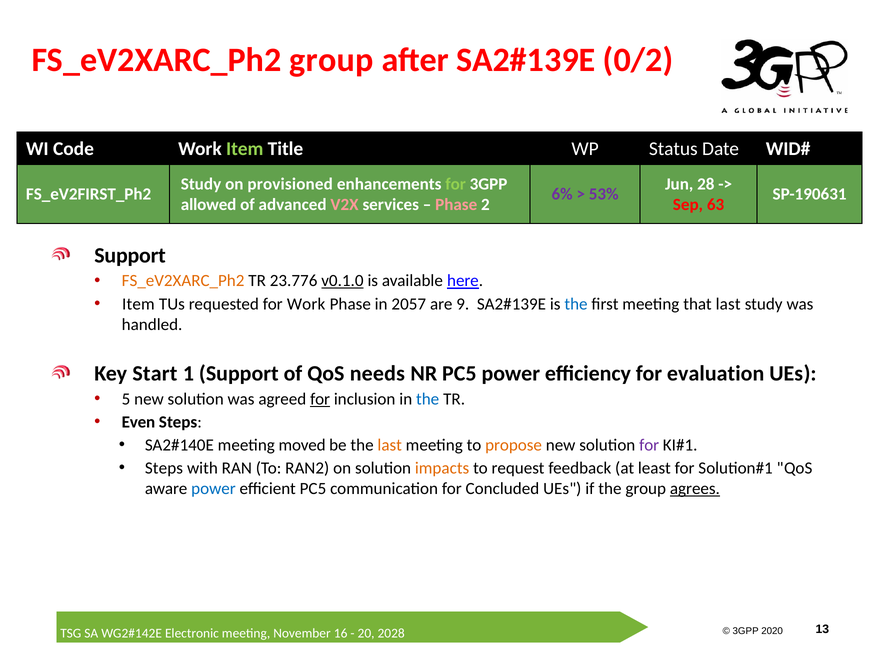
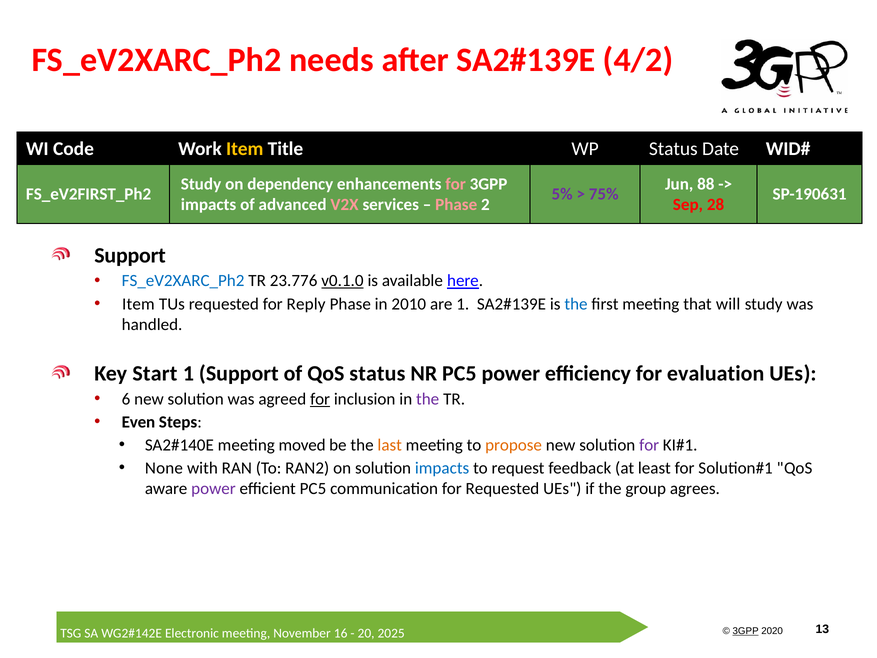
FS_eV2XARC_Ph2 group: group -> needs
0/2: 0/2 -> 4/2
Item at (245, 149) colour: light green -> yellow
provisioned: provisioned -> dependency
for at (456, 184) colour: light green -> pink
28: 28 -> 88
6%: 6% -> 5%
53%: 53% -> 75%
allowed at (209, 205): allowed -> impacts
63: 63 -> 28
FS_eV2XARC_Ph2 at (183, 281) colour: orange -> blue
for Work: Work -> Reply
2057: 2057 -> 2010
are 9: 9 -> 1
that last: last -> will
QoS needs: needs -> status
5: 5 -> 6
the at (428, 399) colour: blue -> purple
Steps at (164, 468): Steps -> None
impacts at (442, 468) colour: orange -> blue
power at (213, 488) colour: blue -> purple
for Concluded: Concluded -> Requested
agrees underline: present -> none
3GPP at (746, 631) underline: none -> present
2028: 2028 -> 2025
